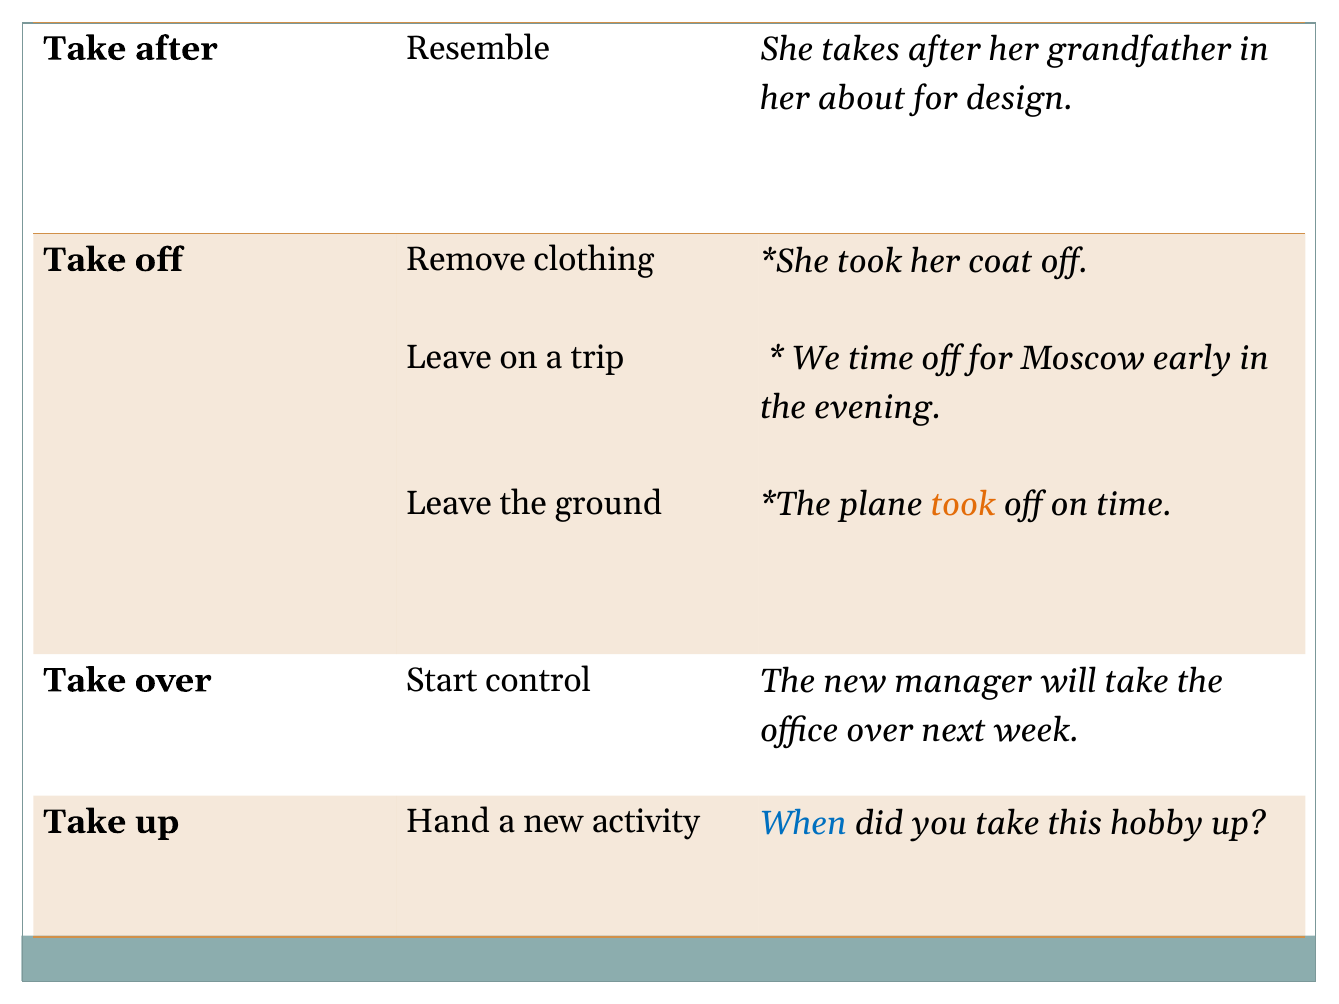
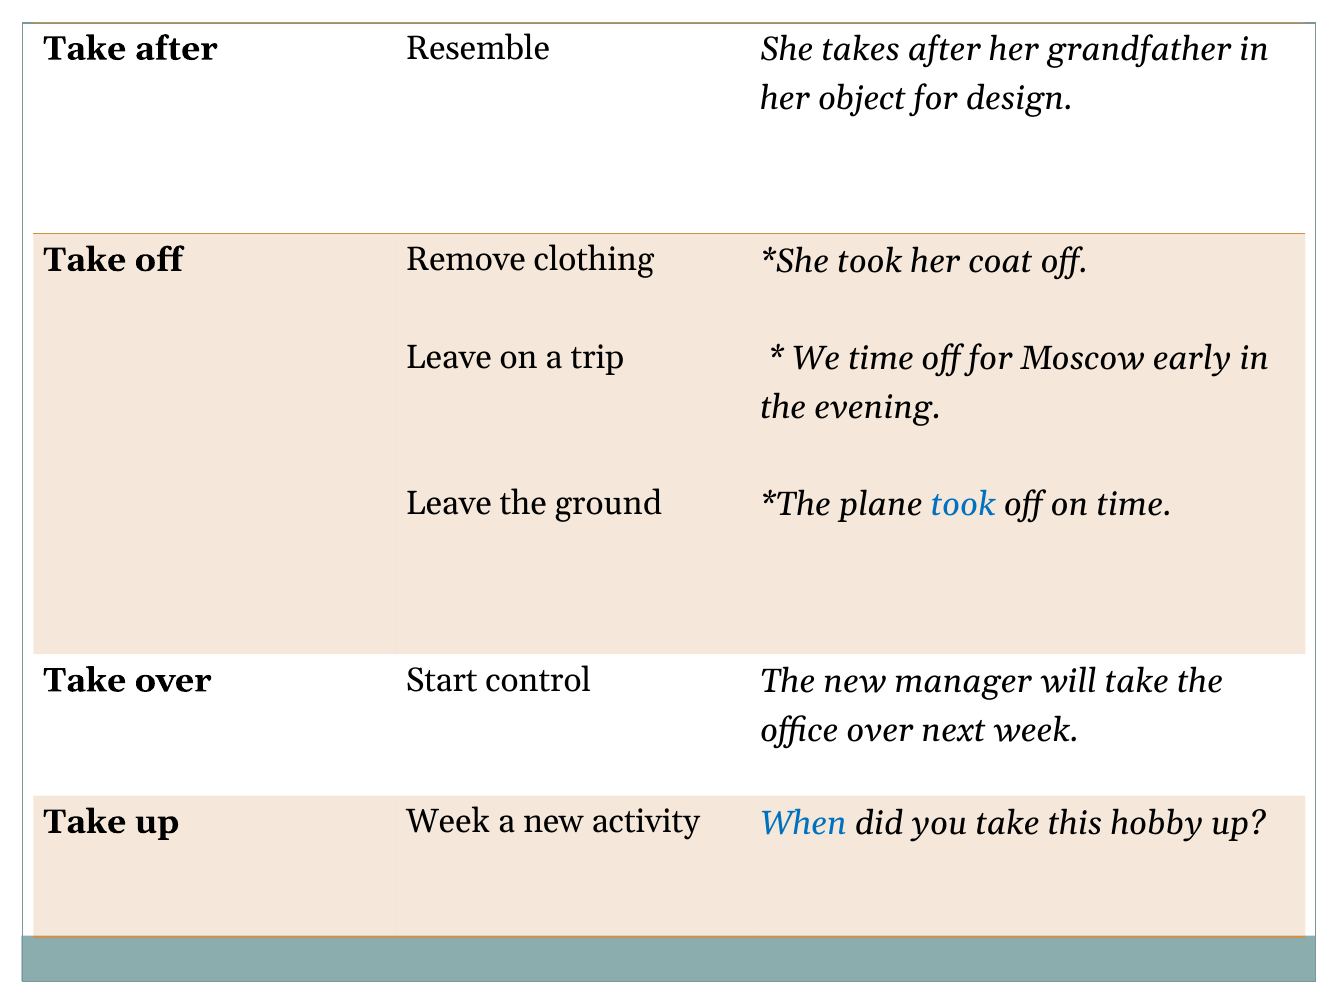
about: about -> object
took at (963, 505) colour: orange -> blue
up Hand: Hand -> Week
